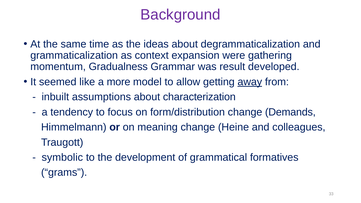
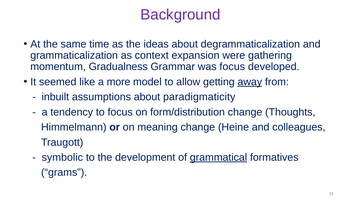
was result: result -> focus
characterization: characterization -> paradigmaticity
Demands: Demands -> Thoughts
grammatical underline: none -> present
